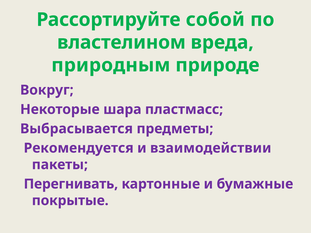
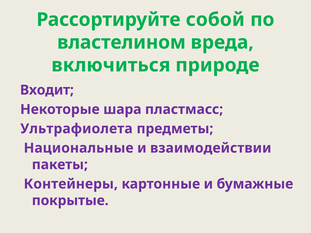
природным: природным -> включиться
Вокруг: Вокруг -> Входит
Выбрасывается: Выбрасывается -> Ультрафиолета
Рекомендуется: Рекомендуется -> Национальные
Перегнивать: Перегнивать -> Контейнеры
